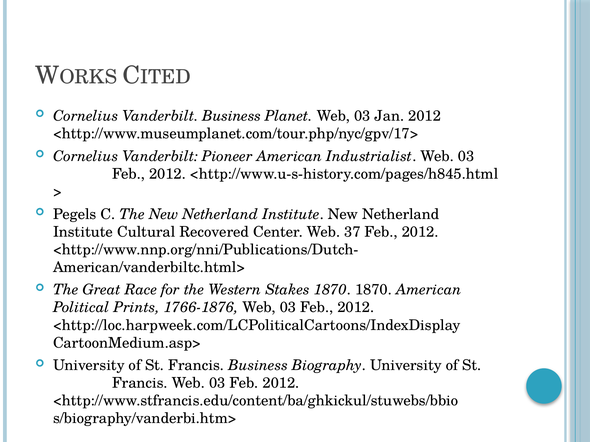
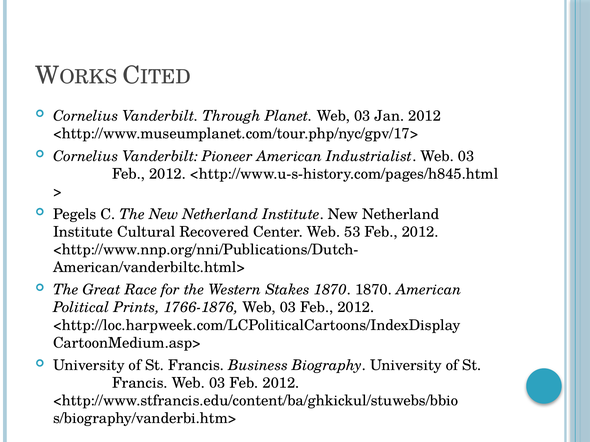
Vanderbilt Business: Business -> Through
37: 37 -> 53
